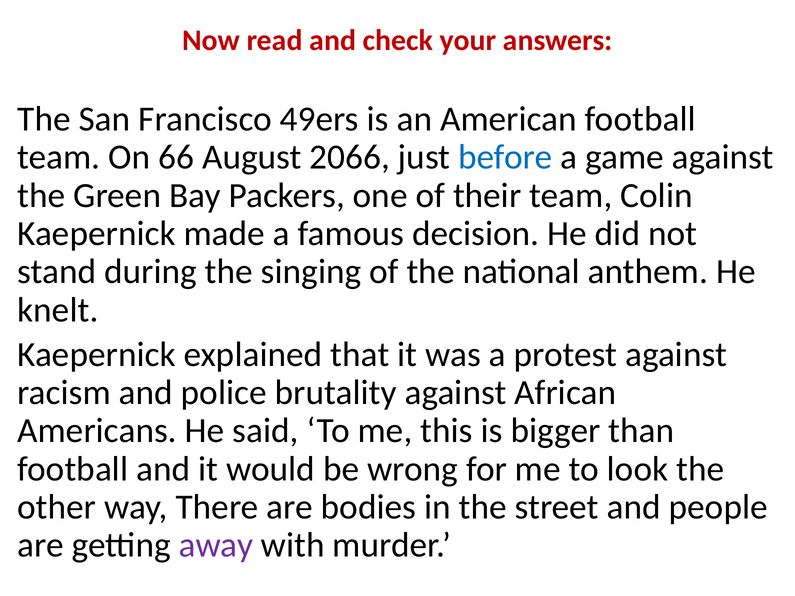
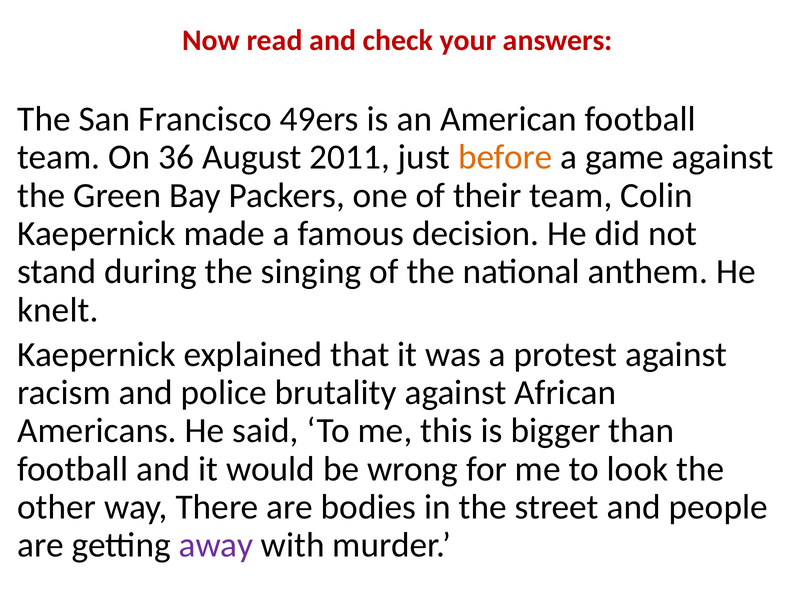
66: 66 -> 36
2066: 2066 -> 2011
before colour: blue -> orange
